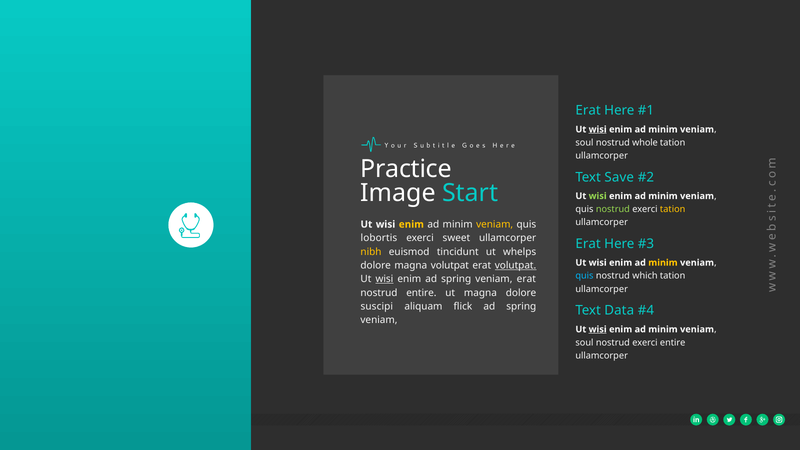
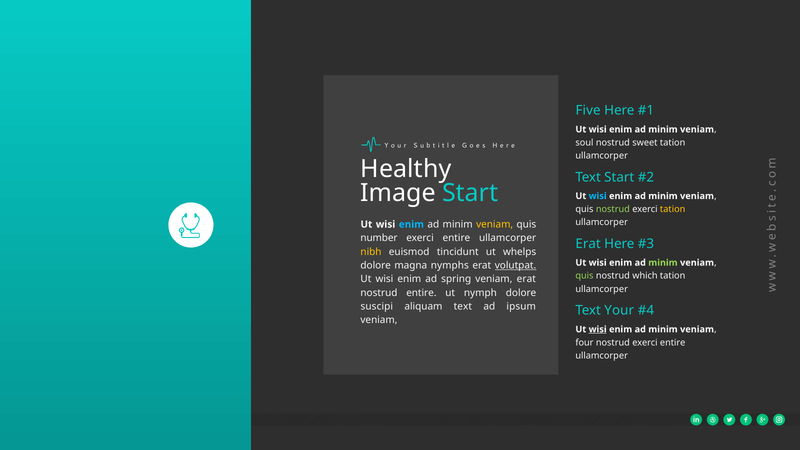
Erat at (588, 111): Erat -> Five
wisi at (598, 129) underline: present -> none
whole: whole -> sweet
Practice: Practice -> Healthy
Text Save: Save -> Start
wisi at (598, 196) colour: light green -> light blue
enim at (411, 224) colour: yellow -> light blue
lobortis: lobortis -> number
sweet at (456, 238): sweet -> entire
minim at (663, 263) colour: yellow -> light green
magna volutpat: volutpat -> nymphs
quis at (584, 276) colour: light blue -> light green
wisi at (384, 279) underline: present -> none
ut magna: magna -> nymph
aliquam flick: flick -> text
spring at (521, 306): spring -> ipsum
Data: Data -> Your
soul at (584, 343): soul -> four
